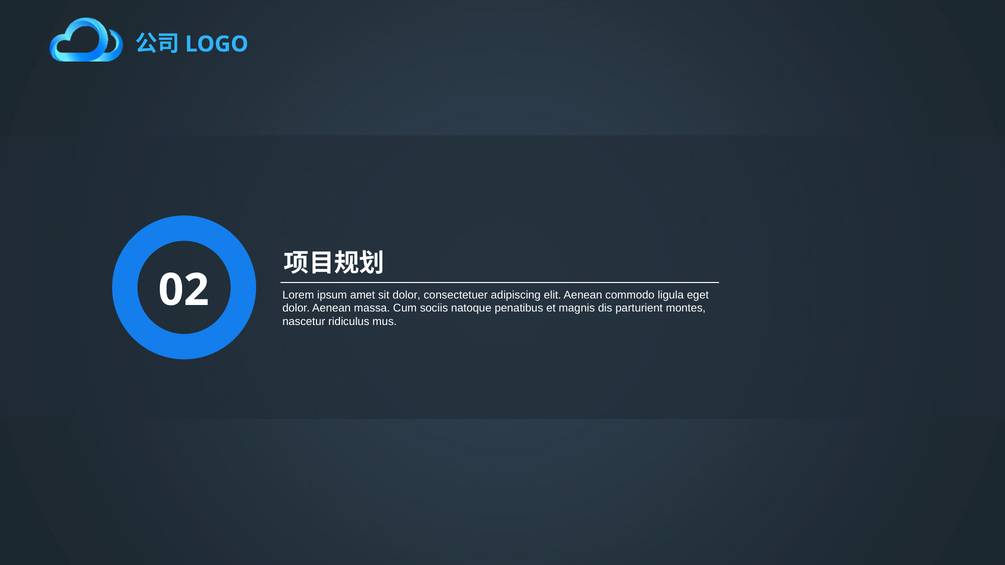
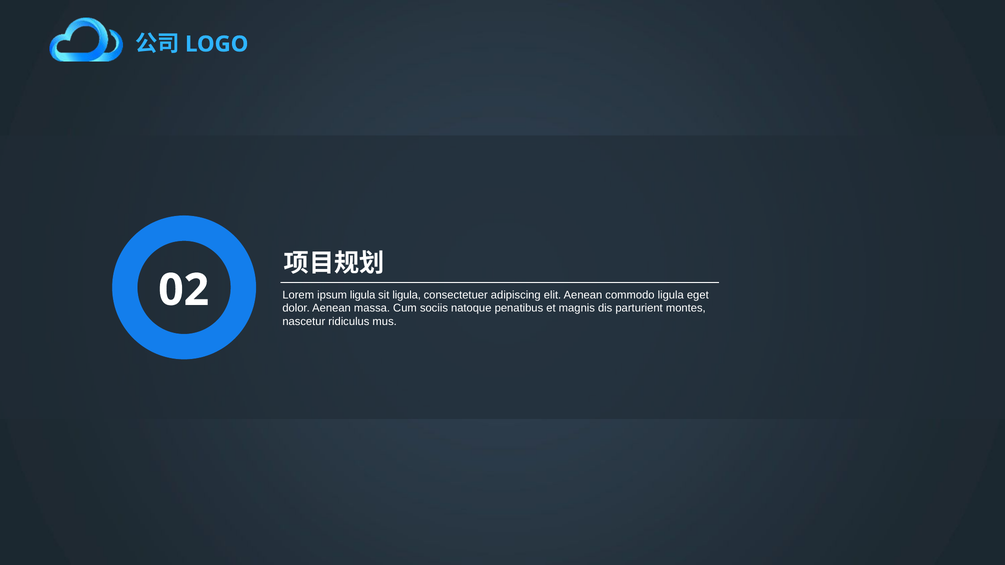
ipsum amet: amet -> ligula
sit dolor: dolor -> ligula
